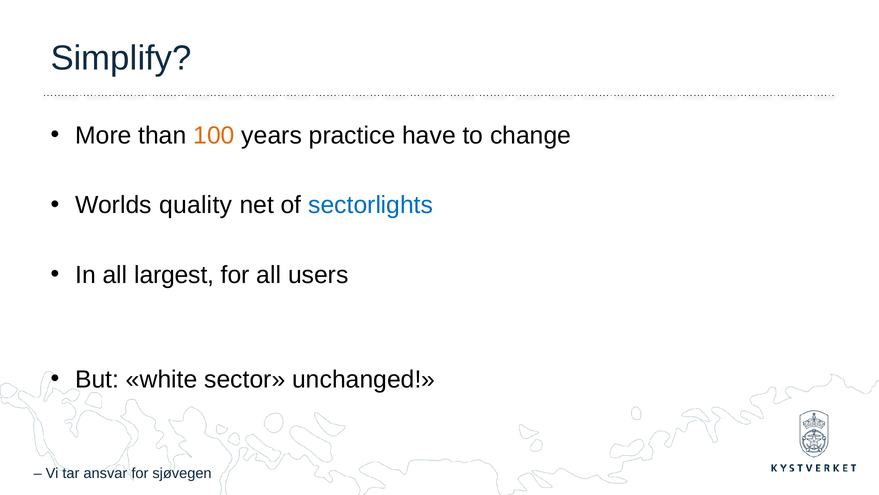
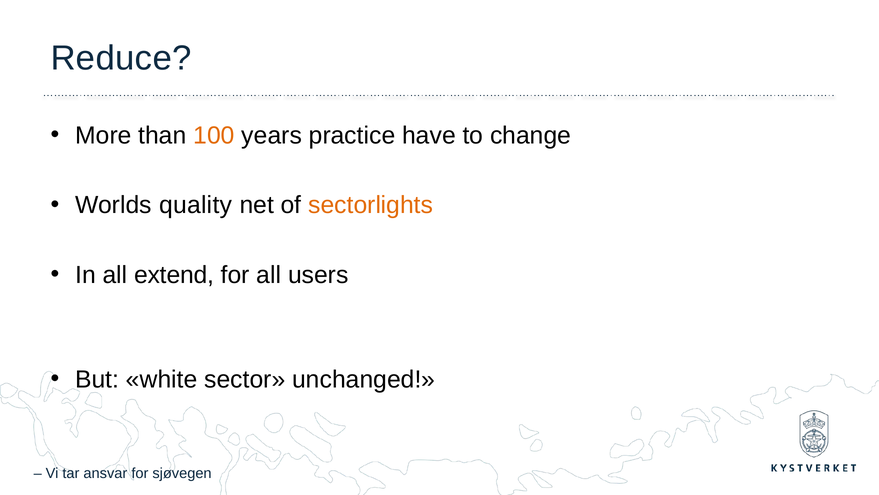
Simplify: Simplify -> Reduce
sectorlights colour: blue -> orange
largest: largest -> extend
